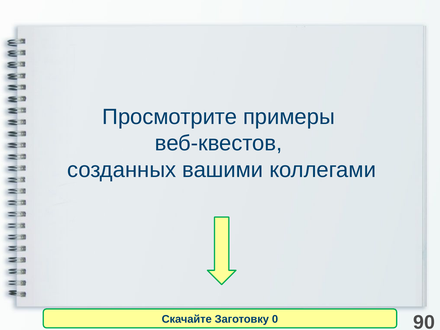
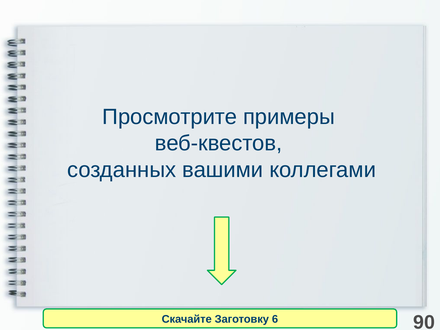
0: 0 -> 6
